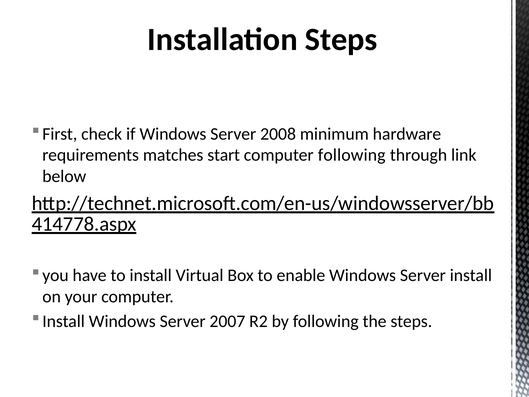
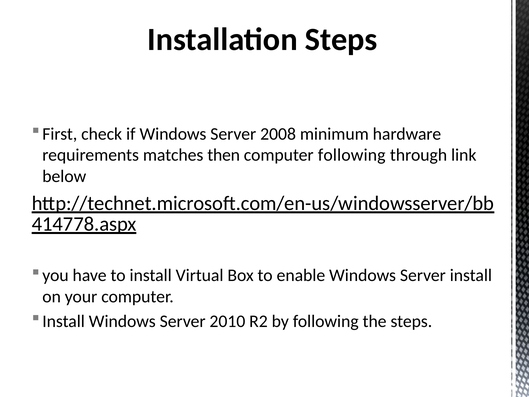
start: start -> then
2007: 2007 -> 2010
